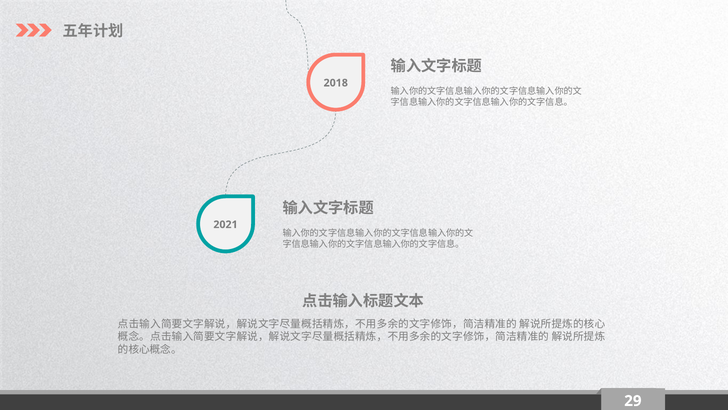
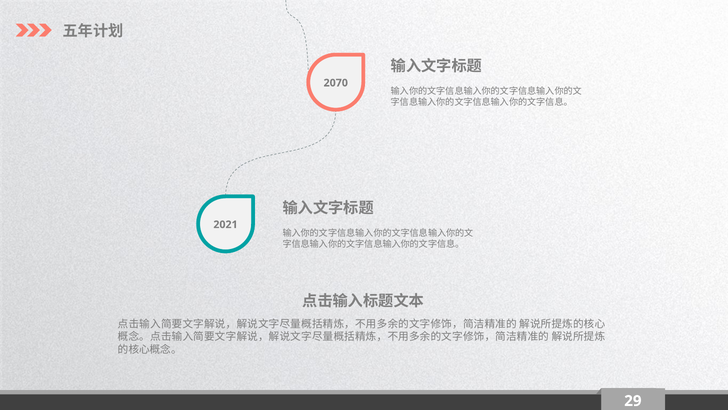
2018: 2018 -> 2070
